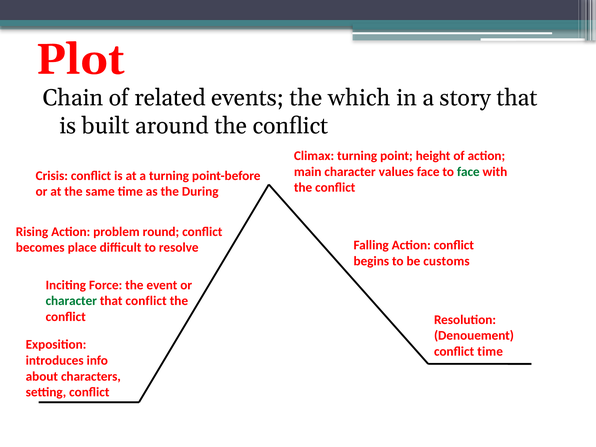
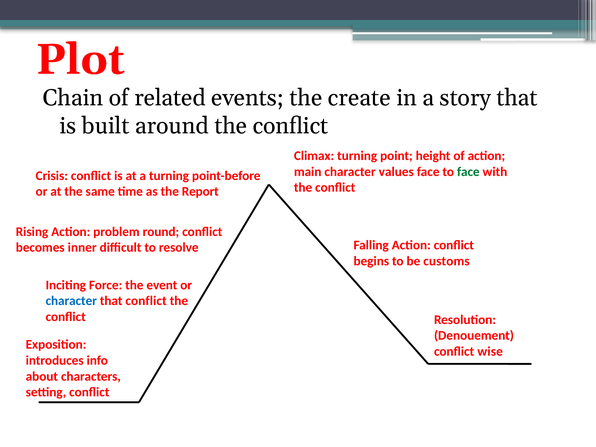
which: which -> create
During: During -> Report
place: place -> inner
character at (71, 301) colour: green -> blue
conflict time: time -> wise
